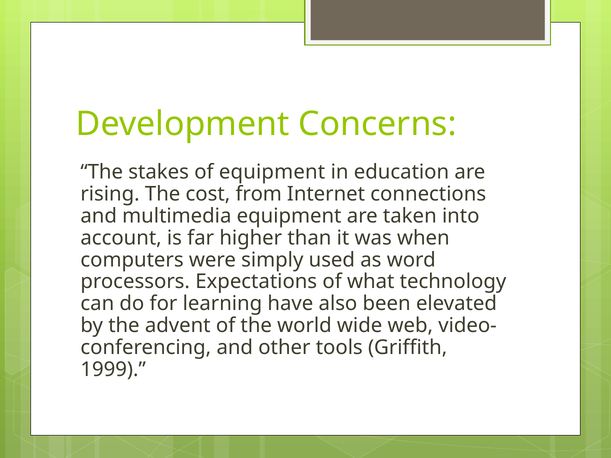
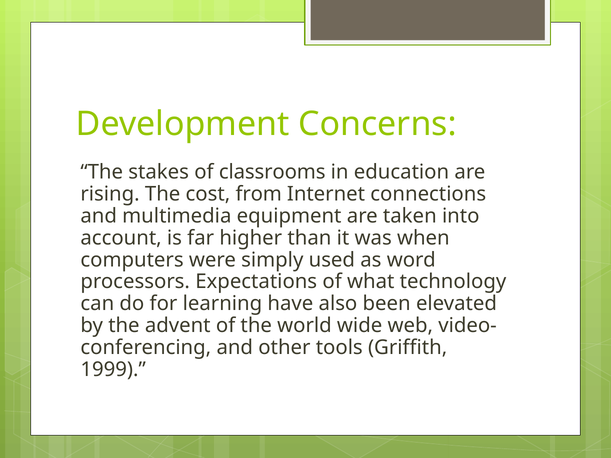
of equipment: equipment -> classrooms
